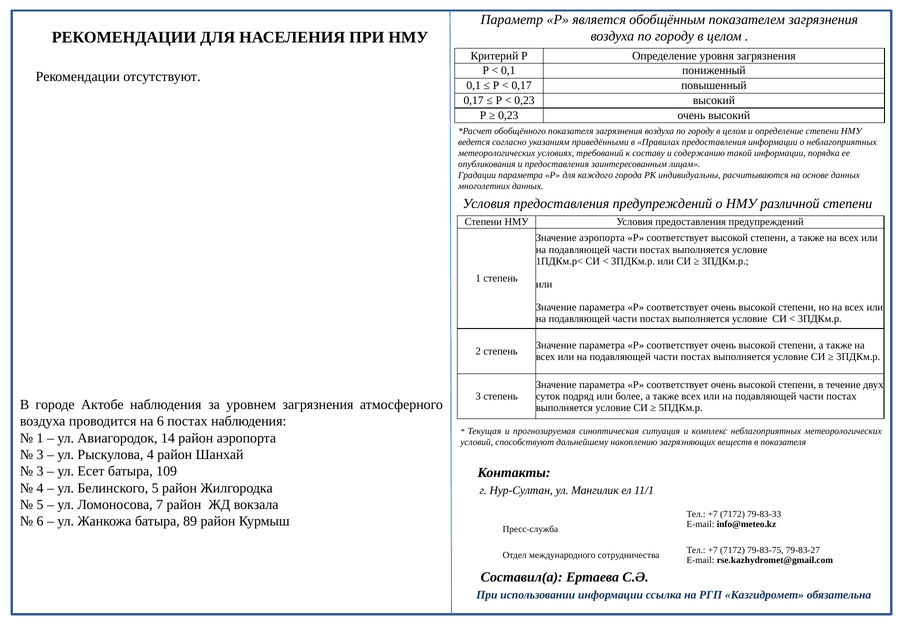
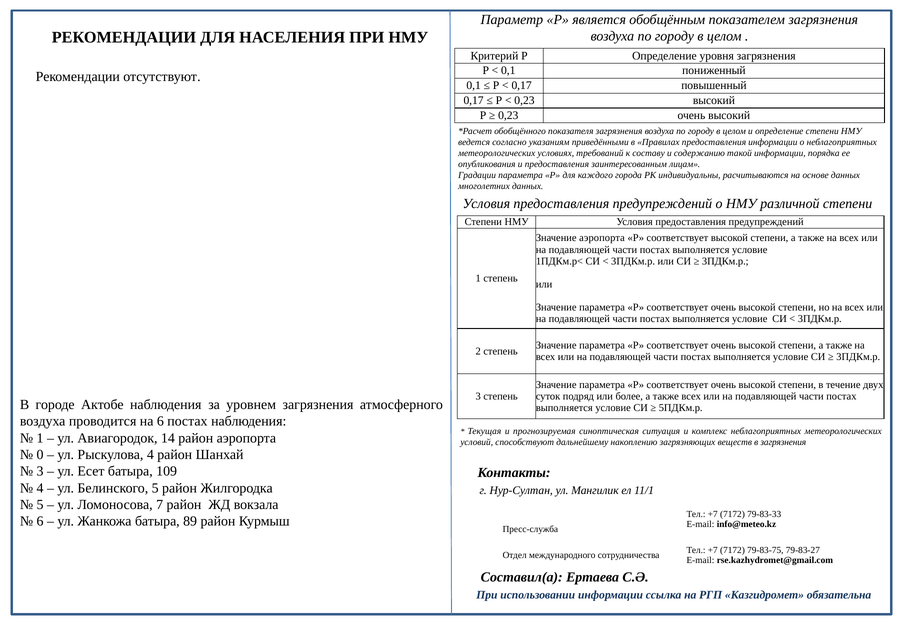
в показателя: показателя -> загрязнения
3 at (40, 455): 3 -> 0
